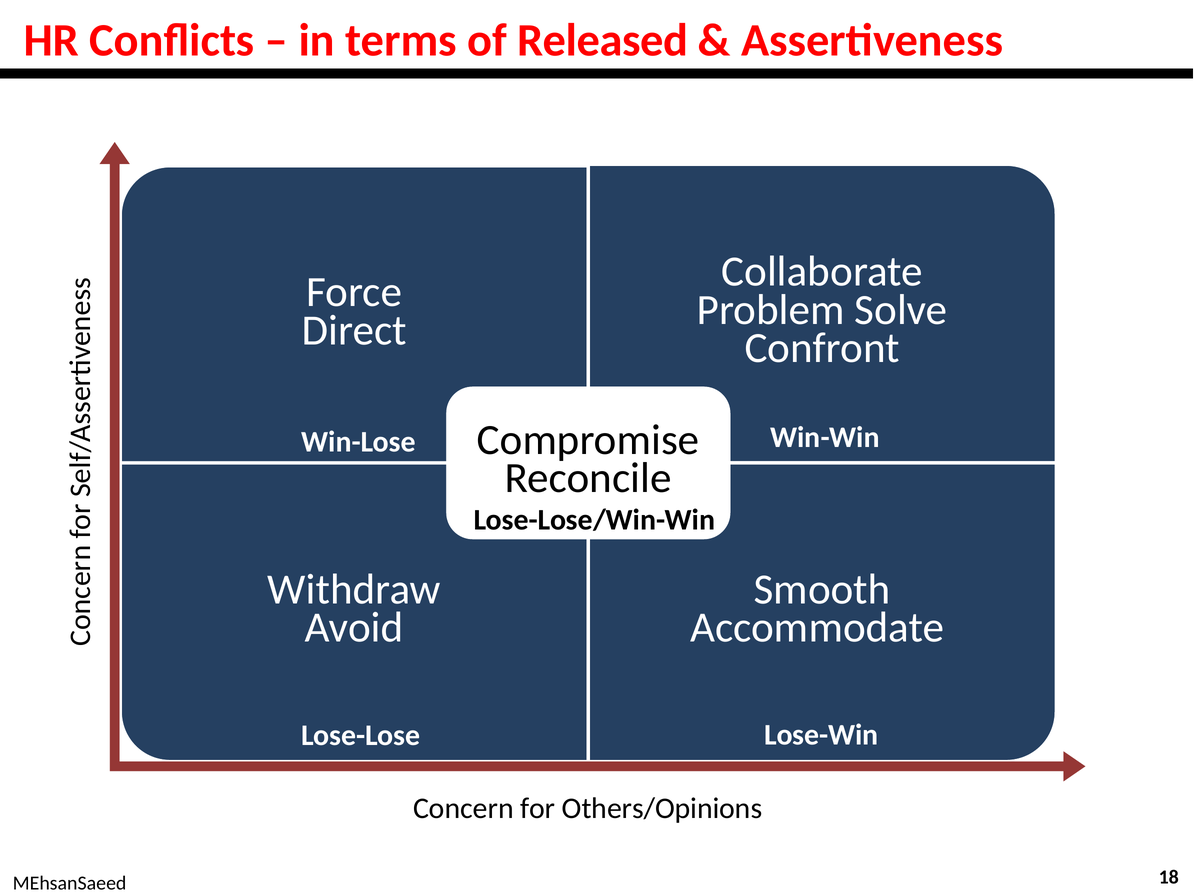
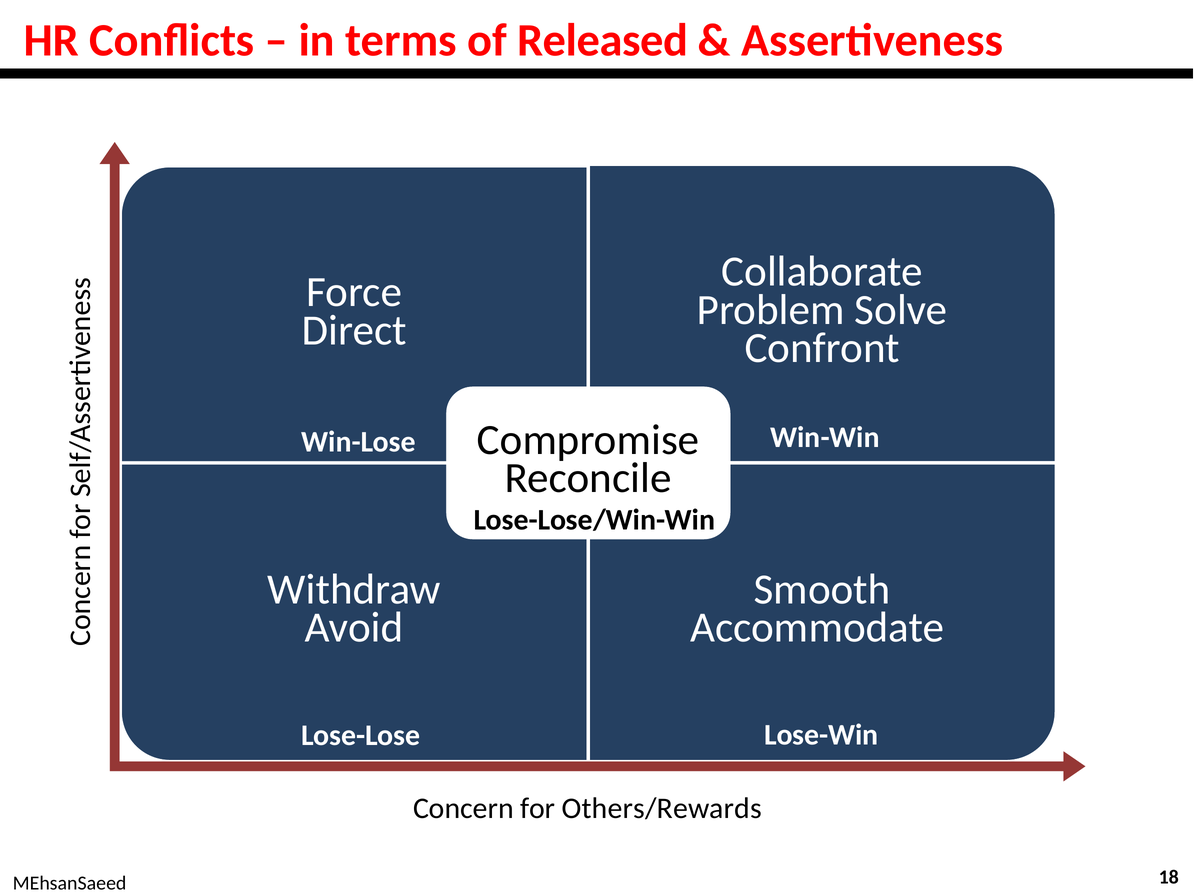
Others/Opinions: Others/Opinions -> Others/Rewards
